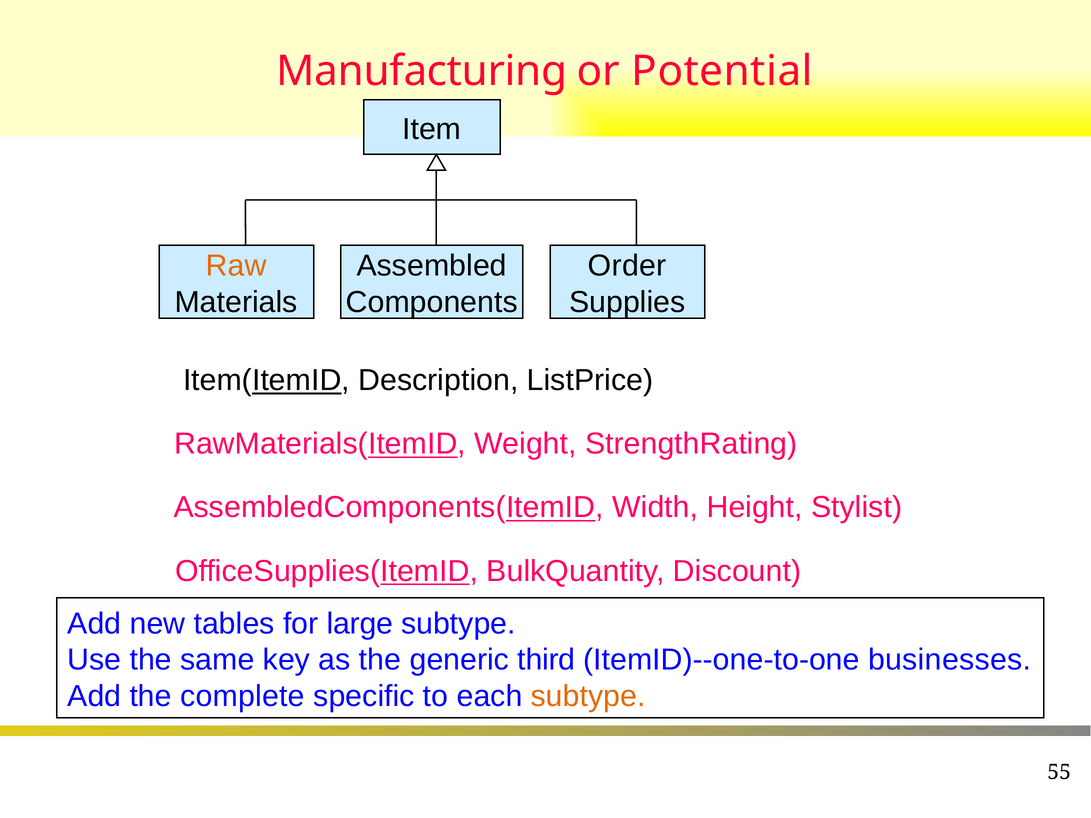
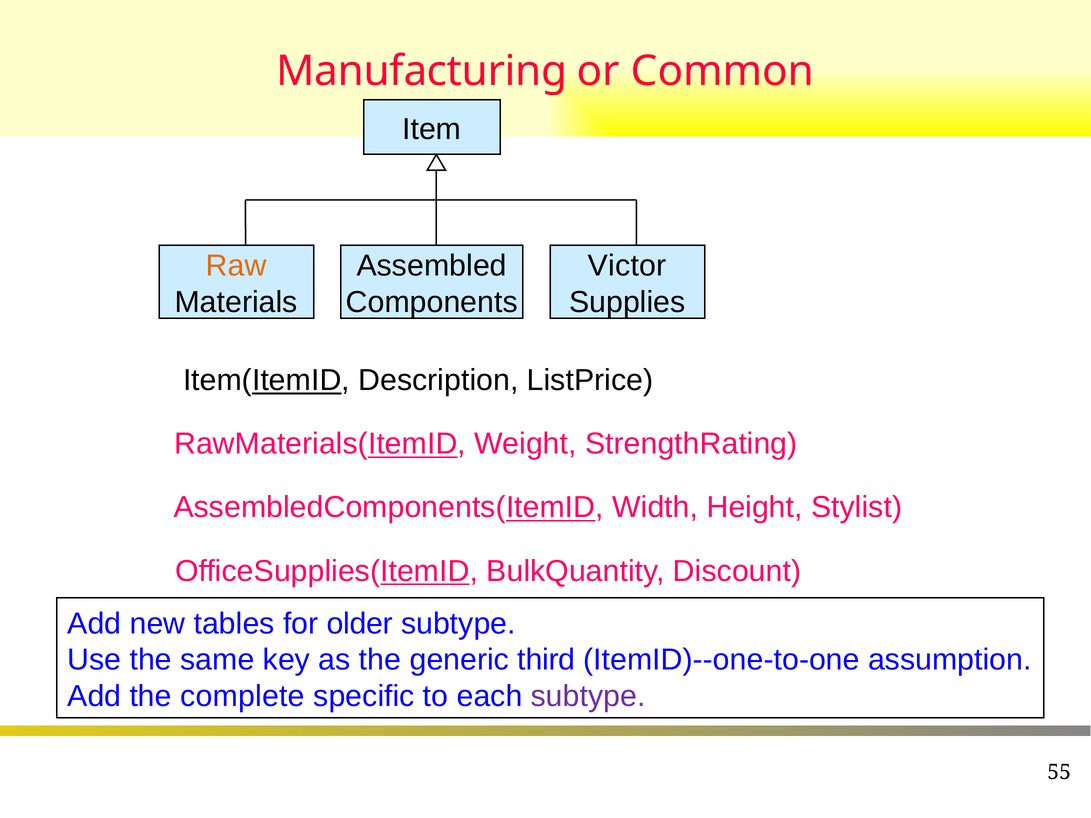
Potential: Potential -> Common
Order: Order -> Victor
large: large -> older
businesses: businesses -> assumption
subtype at (588, 697) colour: orange -> purple
